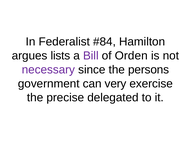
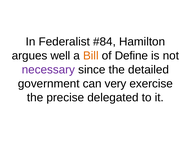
lists: lists -> well
Bill colour: purple -> orange
Orden: Orden -> Define
persons: persons -> detailed
